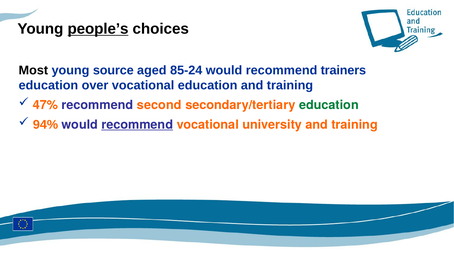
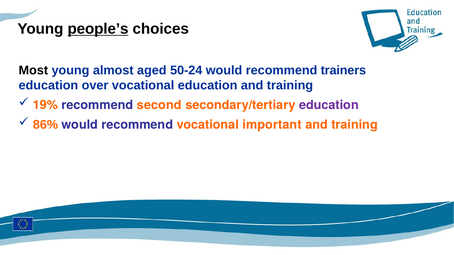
source: source -> almost
85-24: 85-24 -> 50-24
47%: 47% -> 19%
education at (329, 105) colour: green -> purple
94%: 94% -> 86%
recommend at (137, 125) underline: present -> none
university: university -> important
